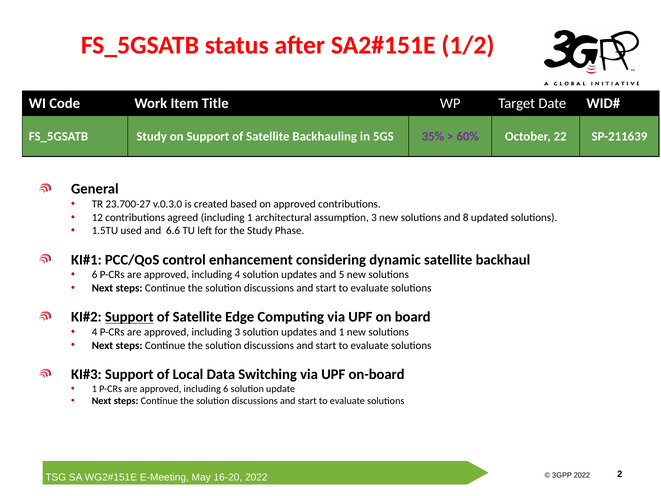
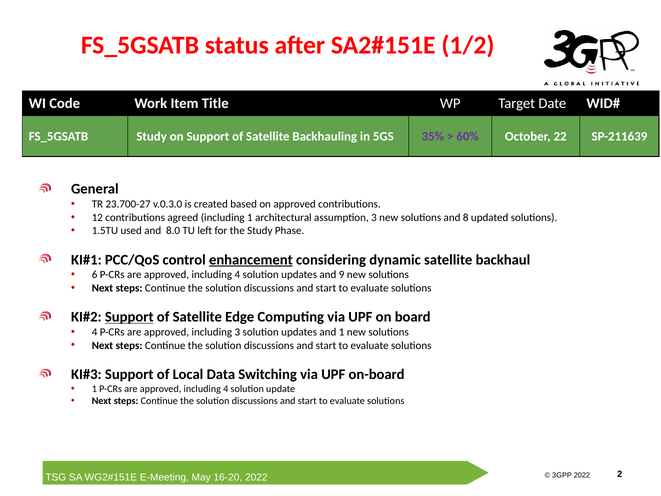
6.6: 6.6 -> 8.0
enhancement underline: none -> present
5: 5 -> 9
6 at (226, 389): 6 -> 4
